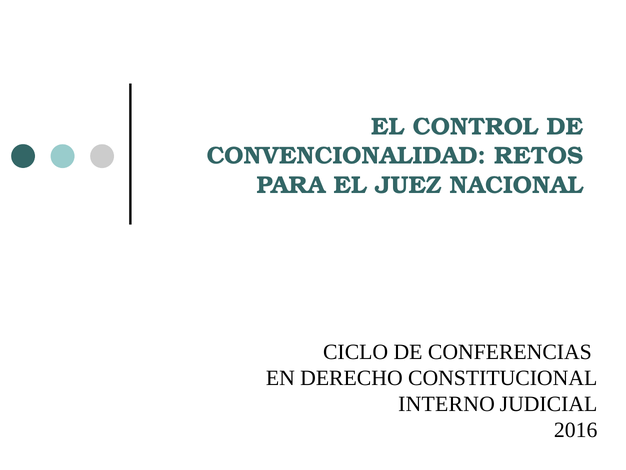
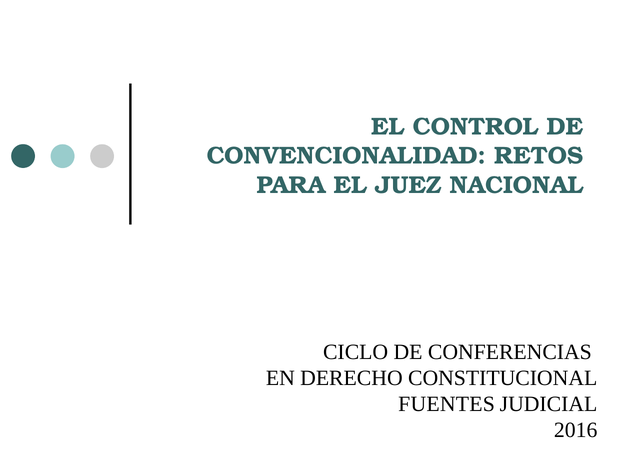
INTERNO: INTERNO -> FUENTES
